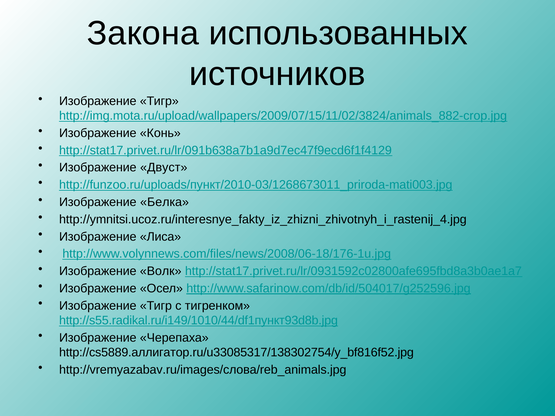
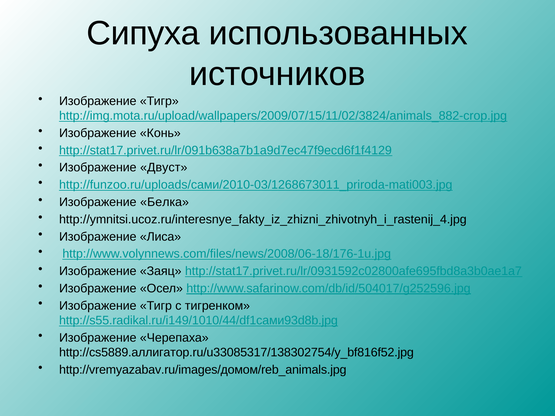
Закона: Закона -> Сипуха
http://funzoo.ru/uploads/пункт/2010-03/1268673011_priroda-mati003.jpg: http://funzoo.ru/uploads/пункт/2010-03/1268673011_priroda-mati003.jpg -> http://funzoo.ru/uploads/сами/2010-03/1268673011_priroda-mati003.jpg
Волк: Волк -> Заяц
http://s55.radikal.ru/i149/1010/44/df1пункт93d8b.jpg: http://s55.radikal.ru/i149/1010/44/df1пункт93d8b.jpg -> http://s55.radikal.ru/i149/1010/44/df1сами93d8b.jpg
http://vremyazabav.ru/images/слова/reb_animals.jpg: http://vremyazabav.ru/images/слова/reb_animals.jpg -> http://vremyazabav.ru/images/домом/reb_animals.jpg
